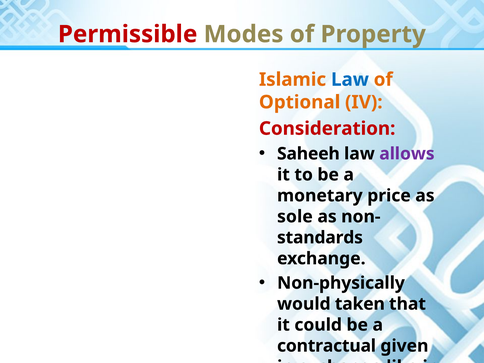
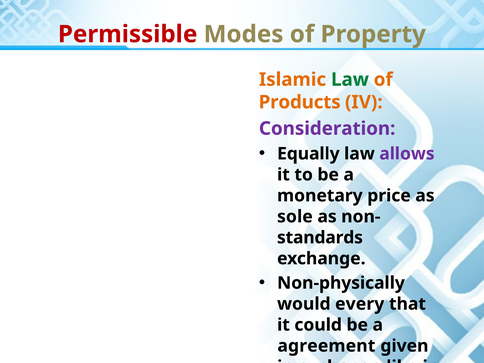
Law at (350, 80) colour: blue -> green
Optional: Optional -> Products
Consideration colour: red -> purple
Saheeh: Saheeh -> Equally
taken: taken -> every
contractual: contractual -> agreement
